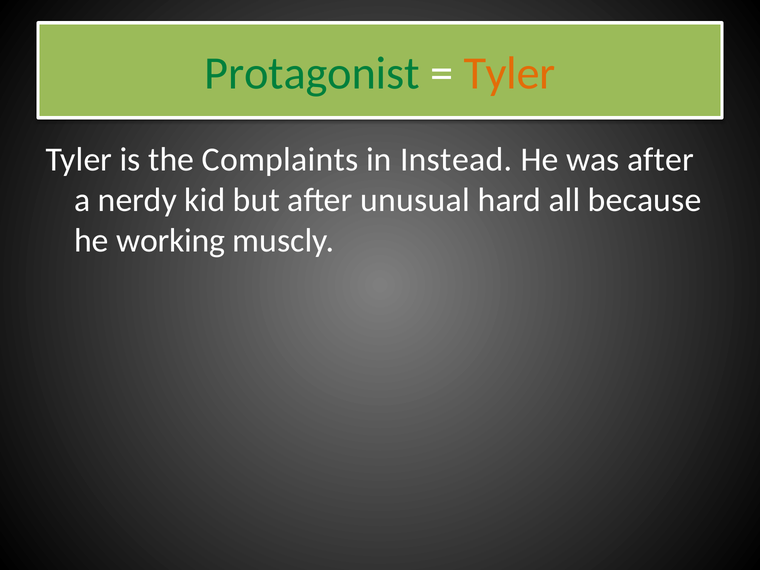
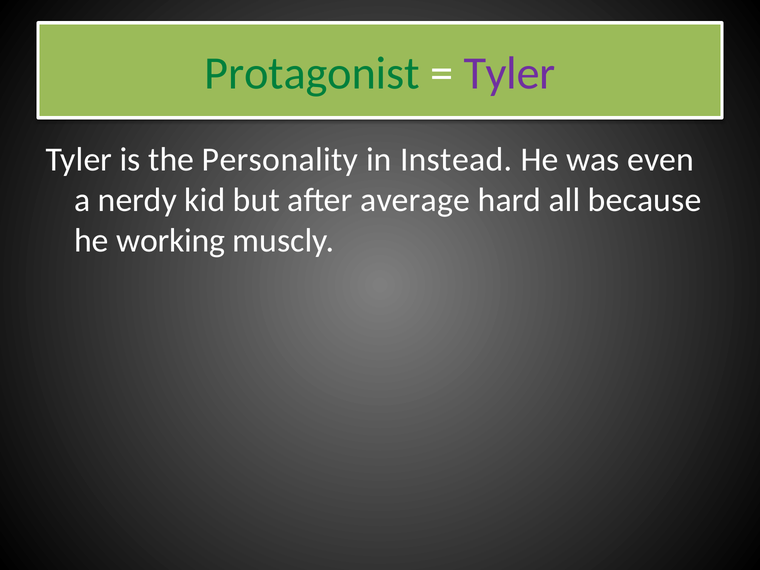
Tyler at (510, 74) colour: orange -> purple
Complaints: Complaints -> Personality
was after: after -> even
unusual: unusual -> average
